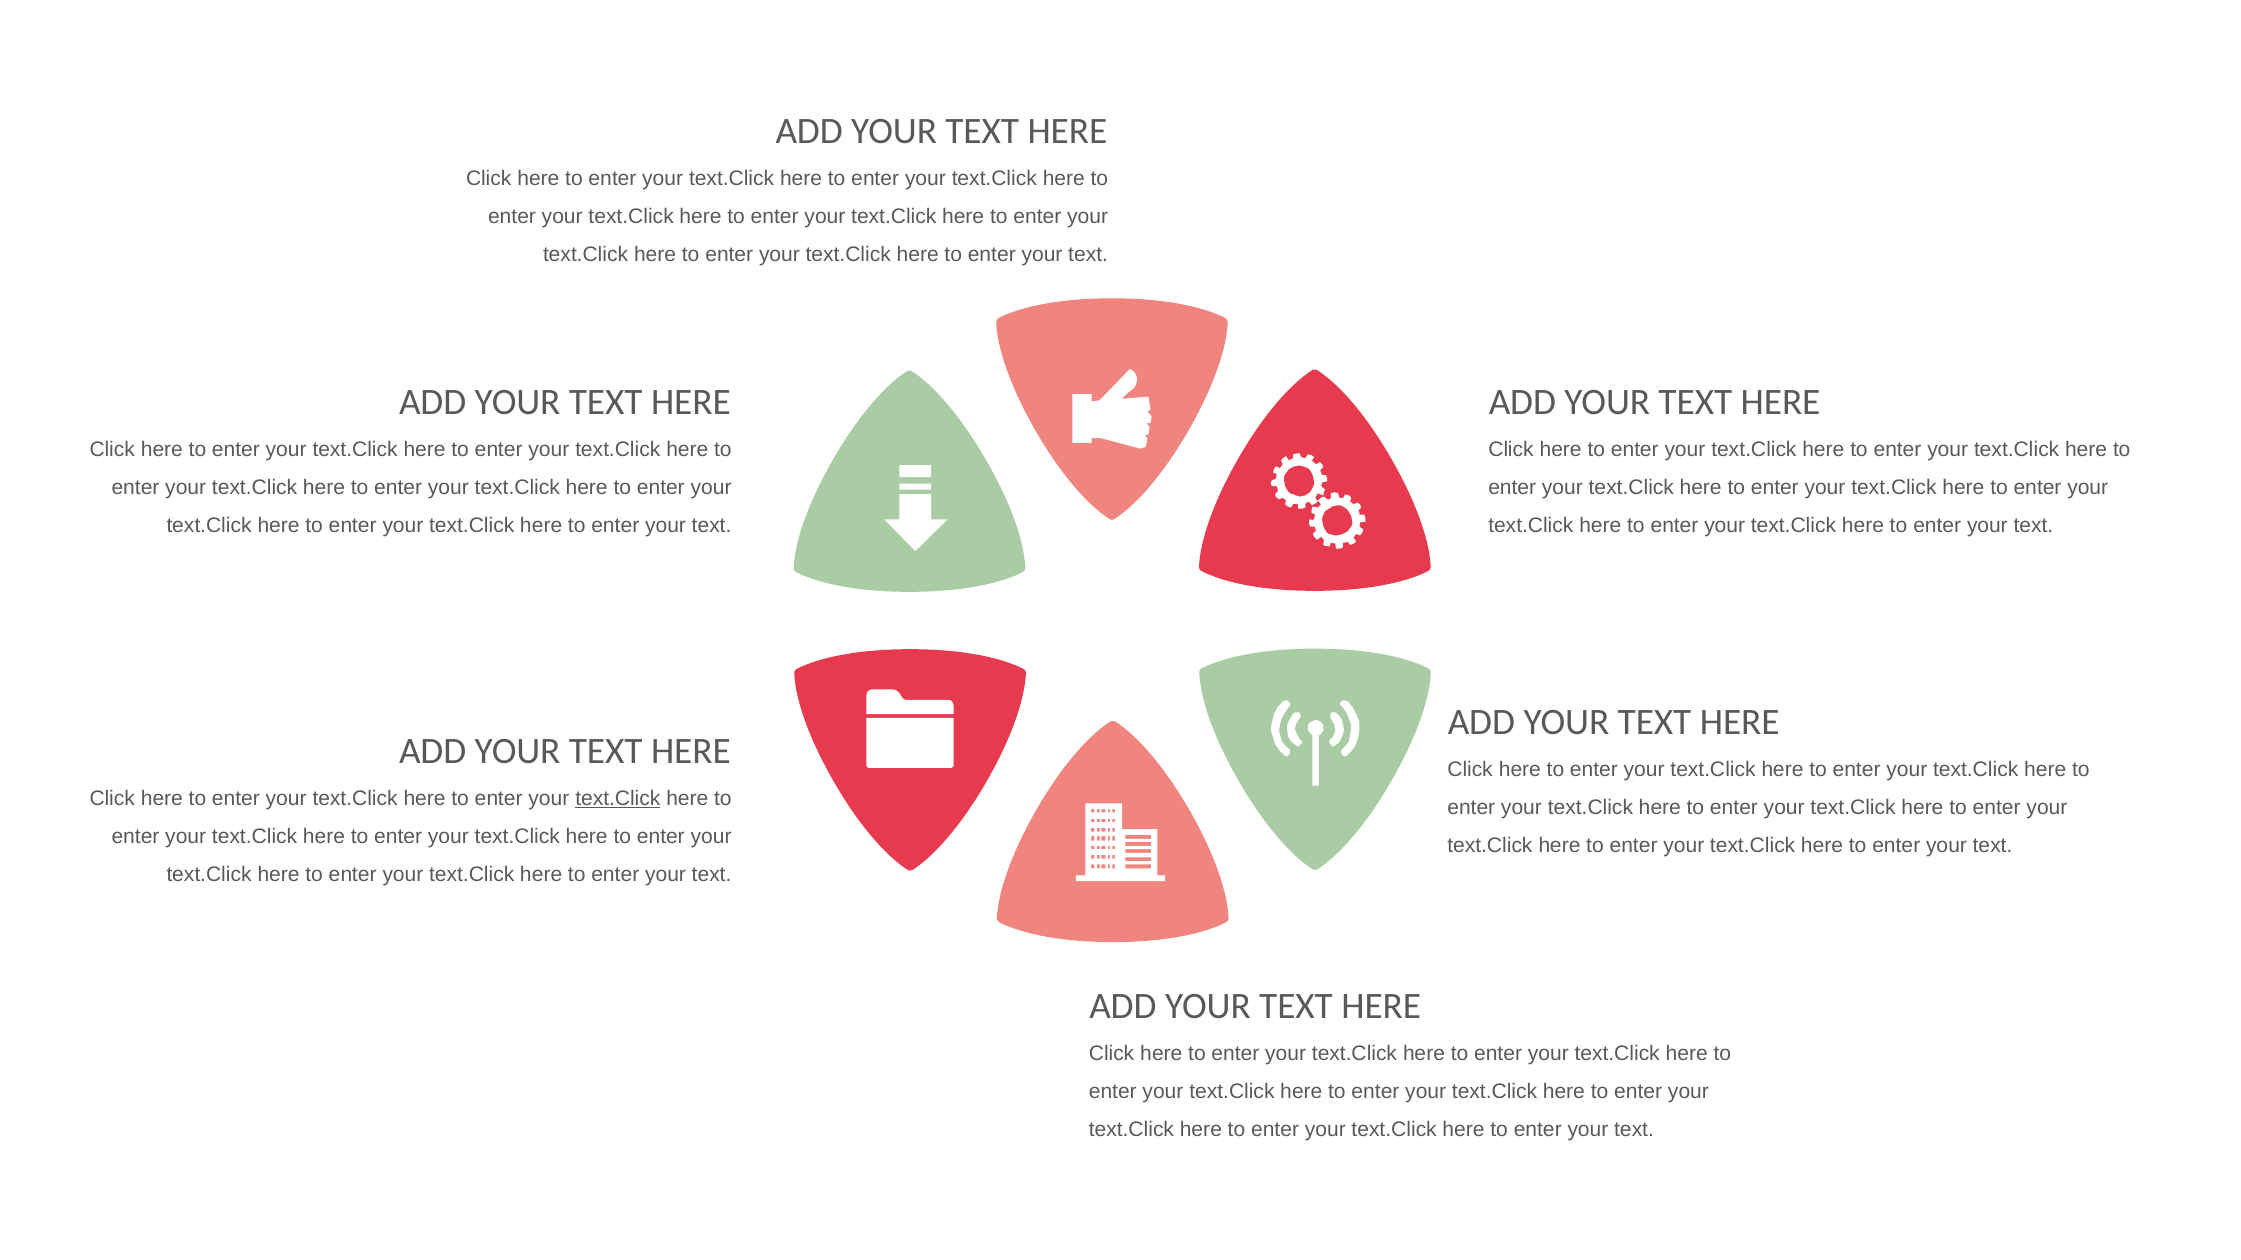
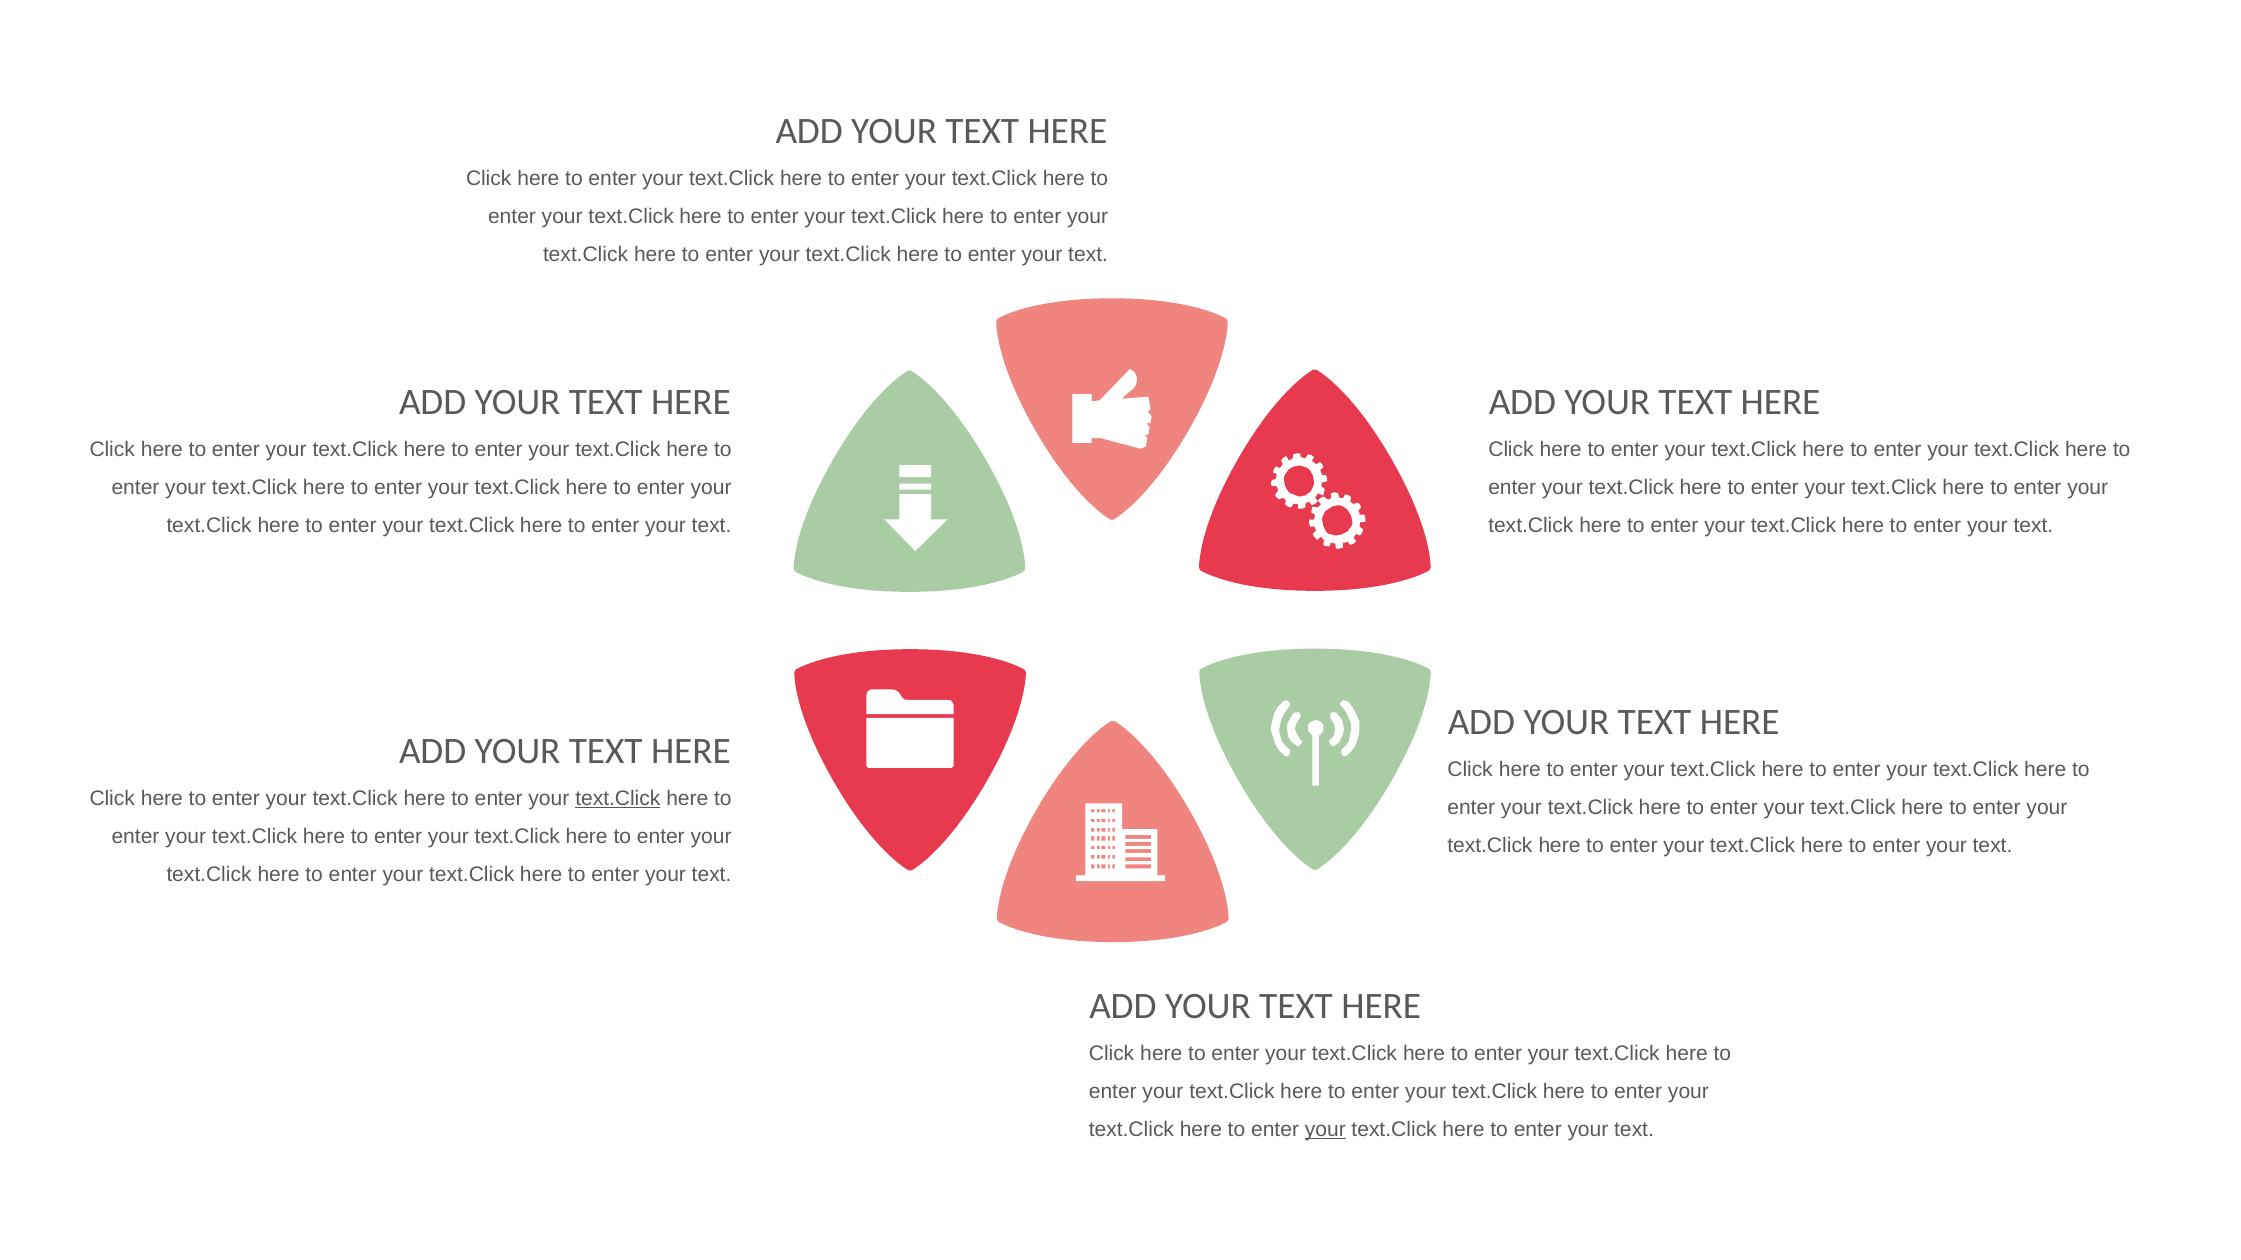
your at (1325, 1130) underline: none -> present
